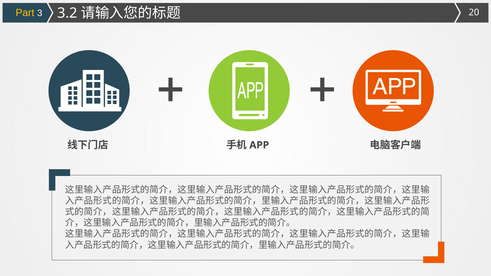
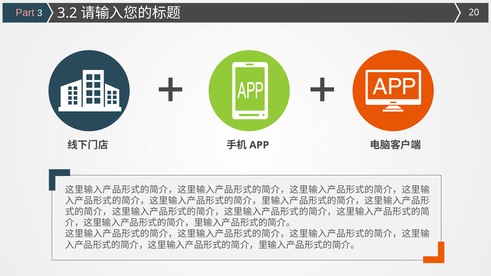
Part colour: yellow -> pink
